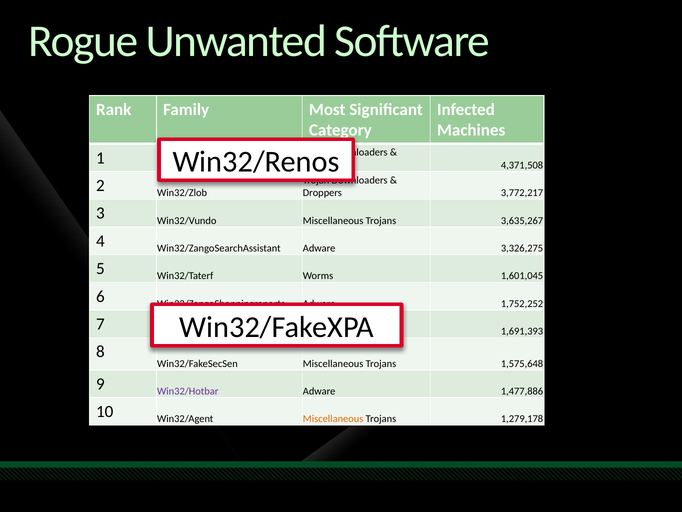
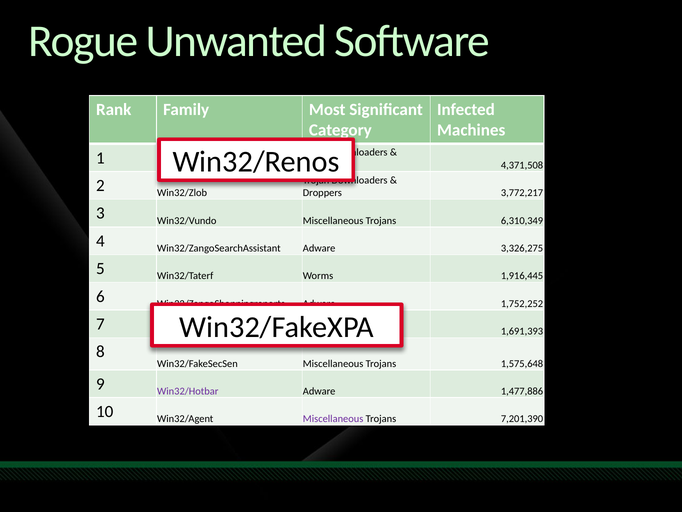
3,635,267: 3,635,267 -> 6,310,349
1,601,045: 1,601,045 -> 1,916,445
Miscellaneous at (333, 419) colour: orange -> purple
1,279,178: 1,279,178 -> 7,201,390
